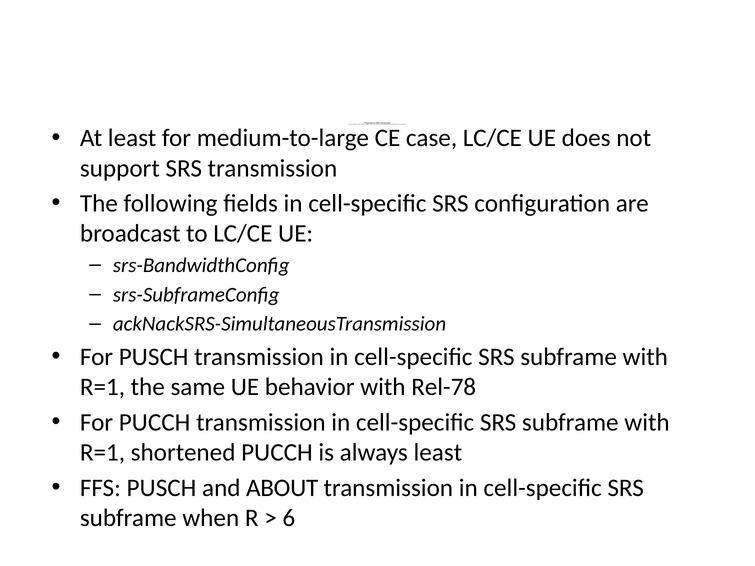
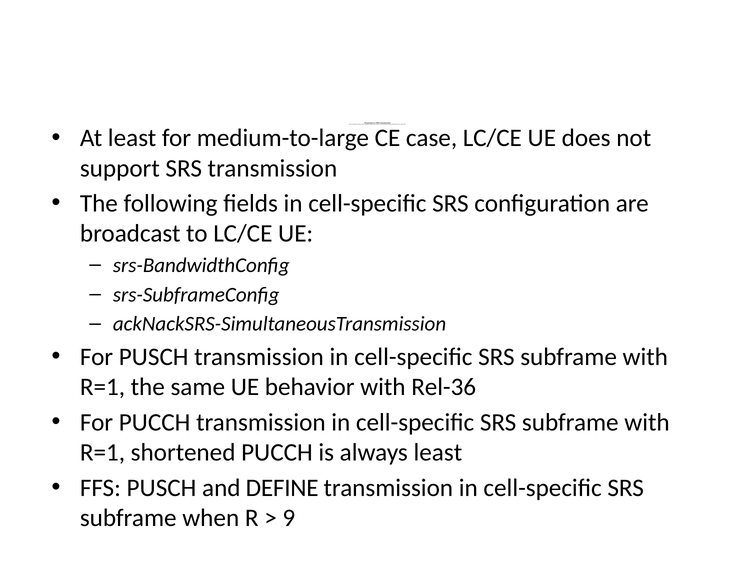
Rel-78: Rel-78 -> Rel-36
ABOUT: ABOUT -> DEFINE
6: 6 -> 9
